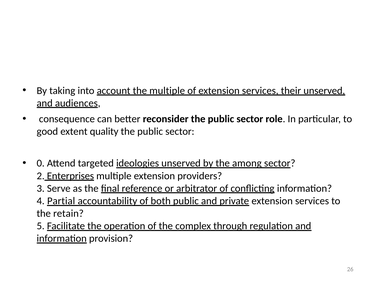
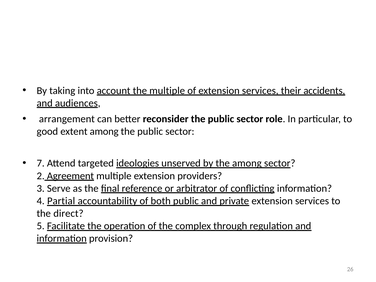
their unserved: unserved -> accidents
consequence: consequence -> arrangement
extent quality: quality -> among
0: 0 -> 7
Enterprises: Enterprises -> Agreement
retain: retain -> direct
